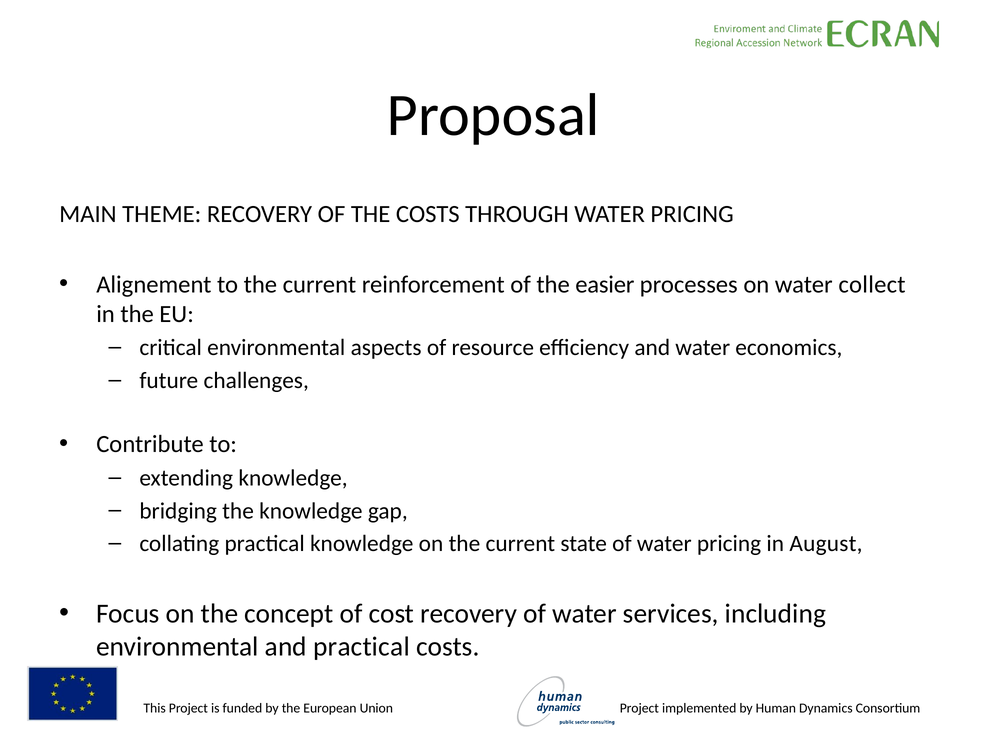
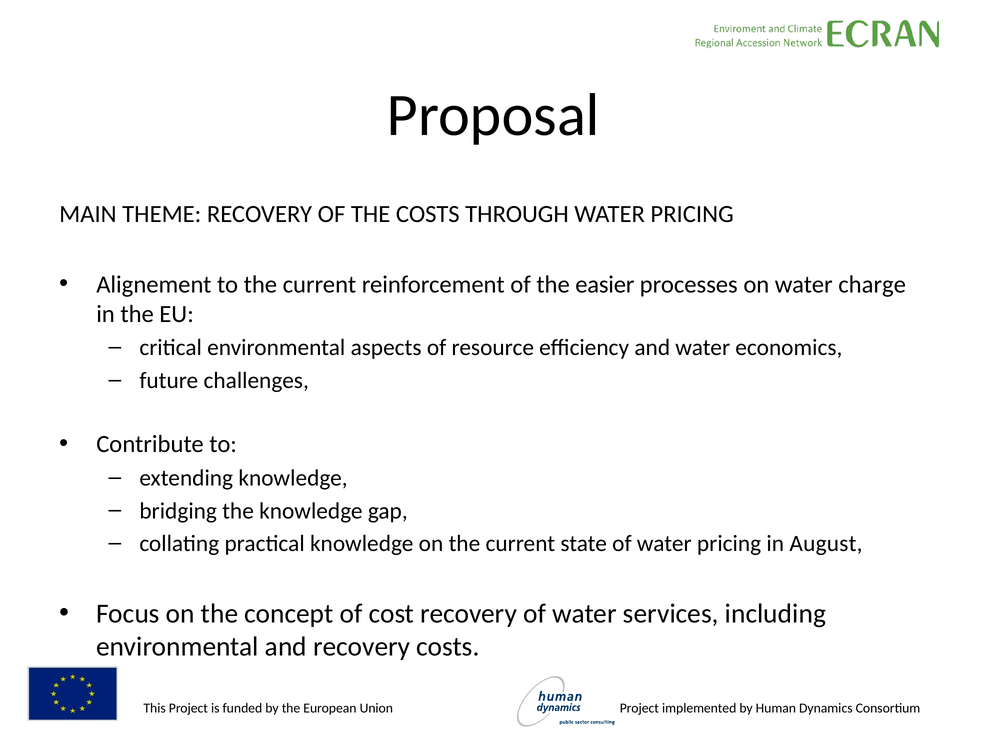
collect: collect -> charge
and practical: practical -> recovery
